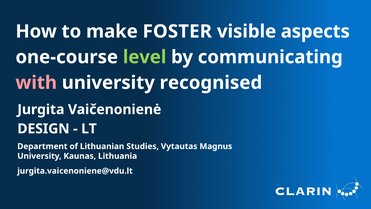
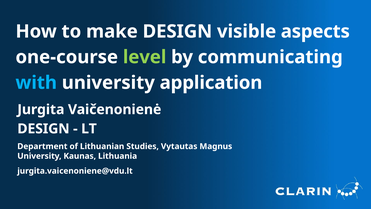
make FOSTER: FOSTER -> DESIGN
with colour: pink -> light blue
recognised: recognised -> application
